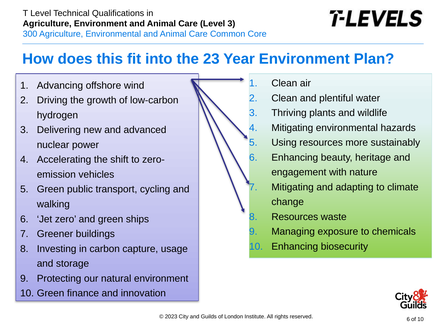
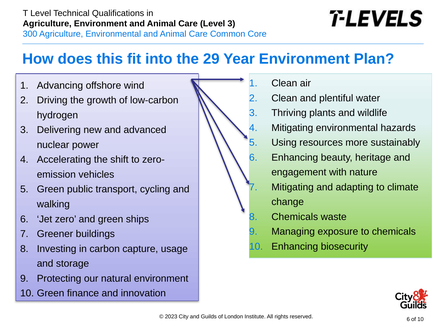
23: 23 -> 29
Resources at (295, 217): Resources -> Chemicals
